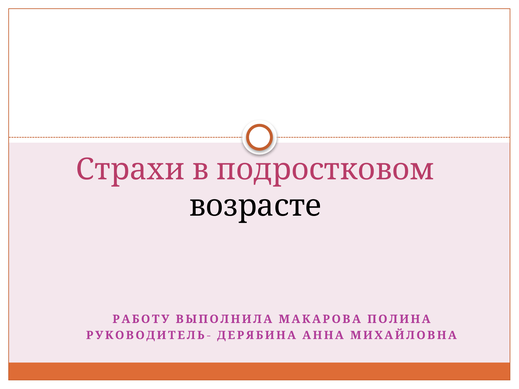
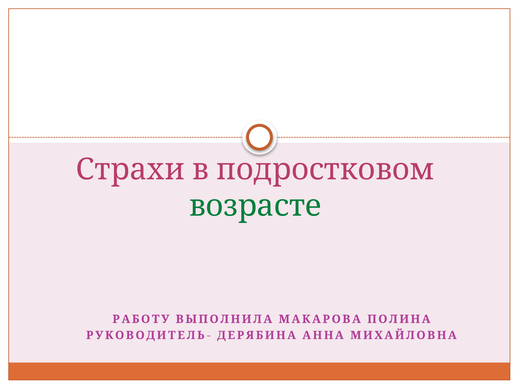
возрасте colour: black -> green
